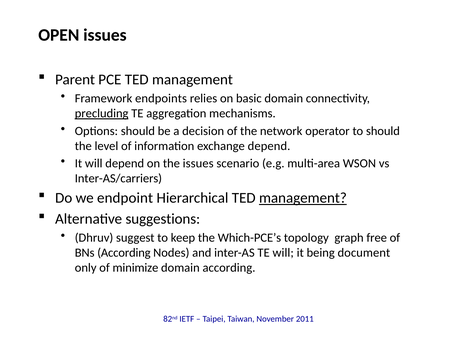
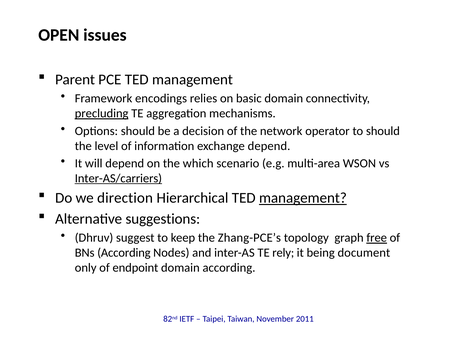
endpoints: endpoints -> encodings
the issues: issues -> which
Inter-AS/carriers underline: none -> present
endpoint: endpoint -> direction
Which-PCE’s: Which-PCE’s -> Zhang-PCE’s
free underline: none -> present
TE will: will -> rely
minimize: minimize -> endpoint
